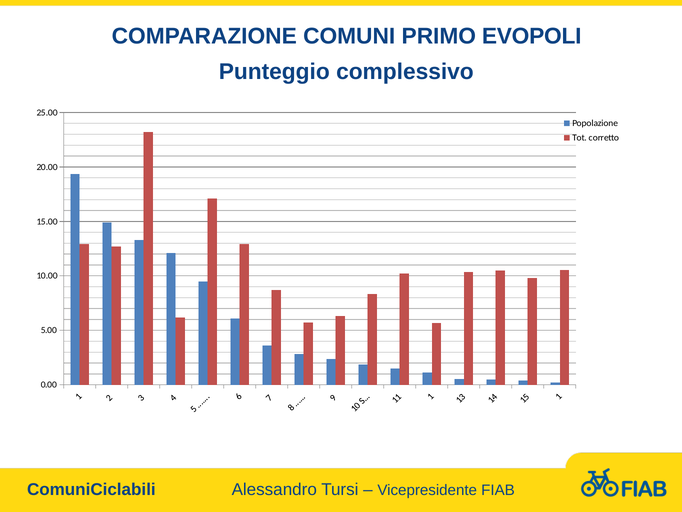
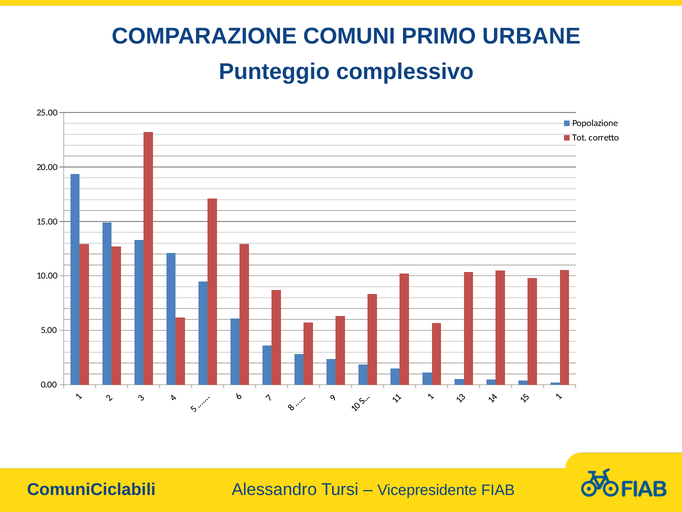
EVOPOLI: EVOPOLI -> URBANE
